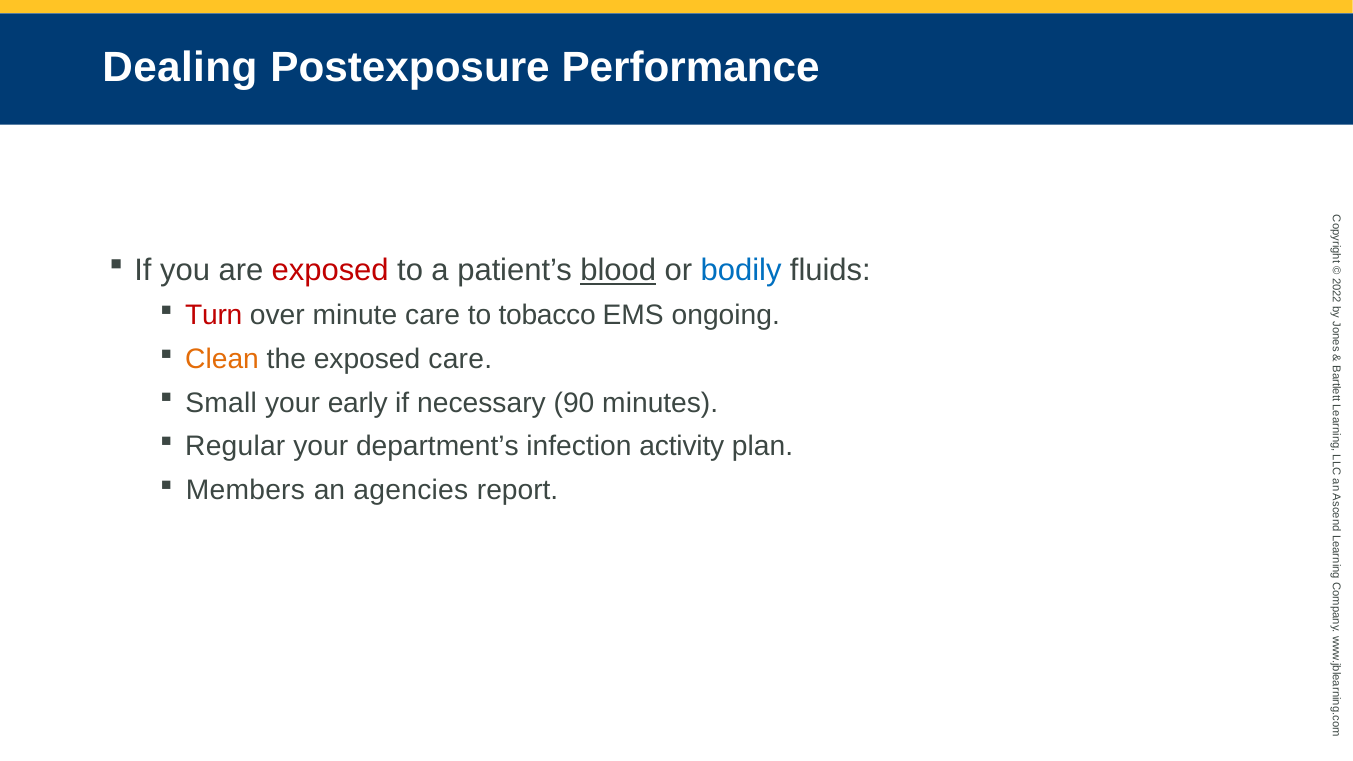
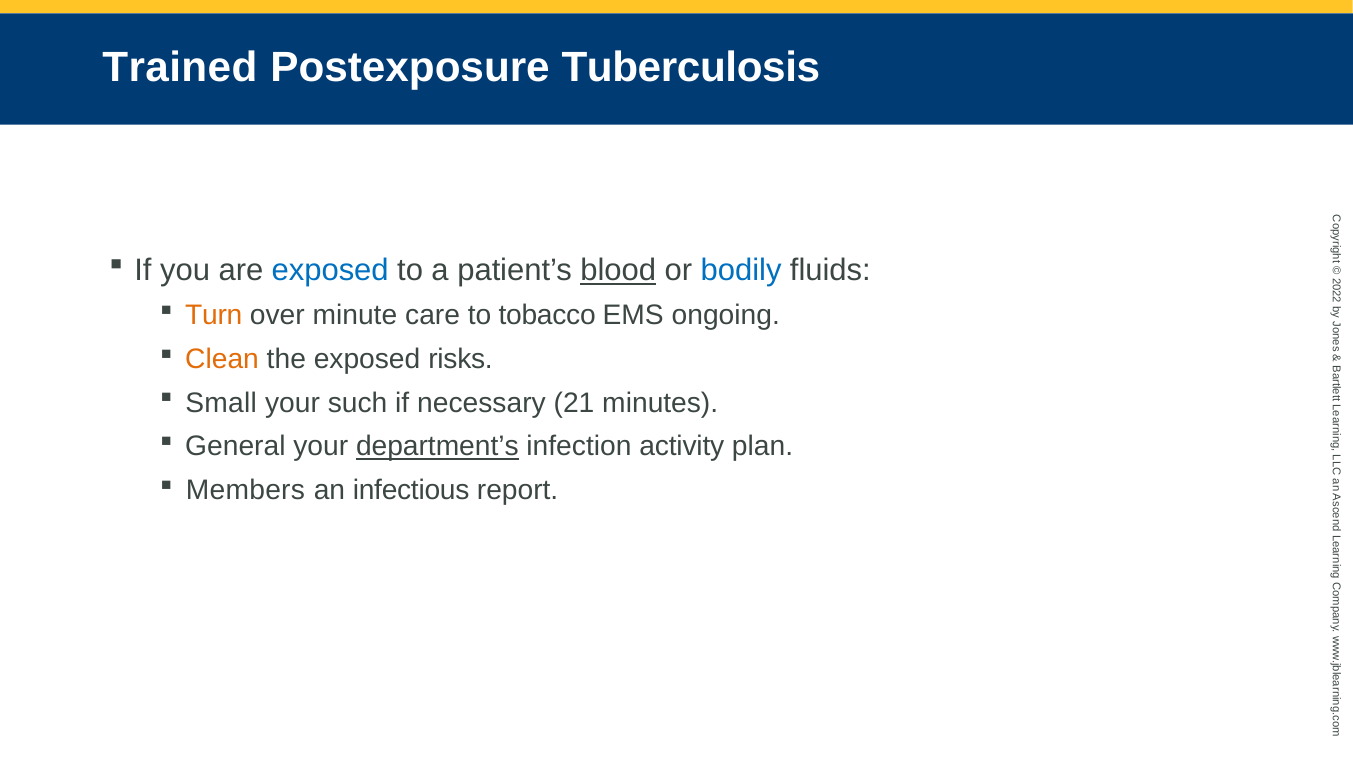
Dealing: Dealing -> Trained
Performance: Performance -> Tuberculosis
exposed at (330, 270) colour: red -> blue
Turn colour: red -> orange
exposed care: care -> risks
early: early -> such
90: 90 -> 21
Regular: Regular -> General
department’s underline: none -> present
agencies: agencies -> infectious
